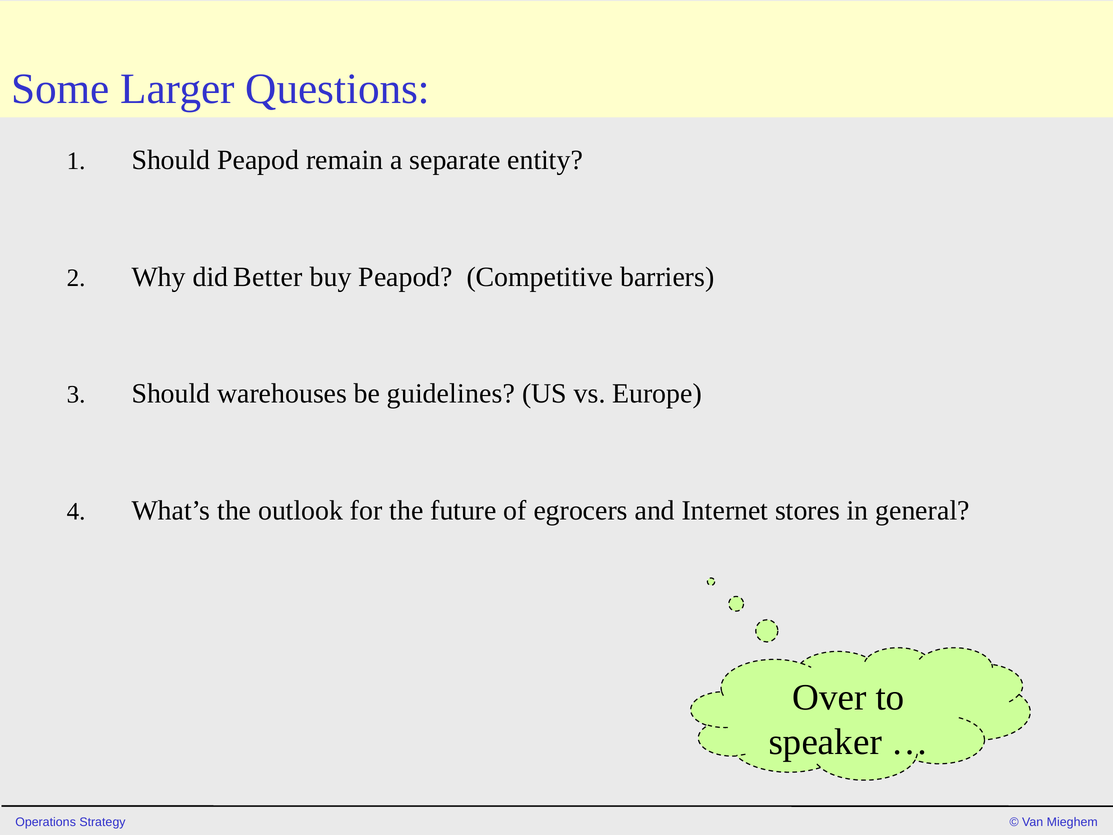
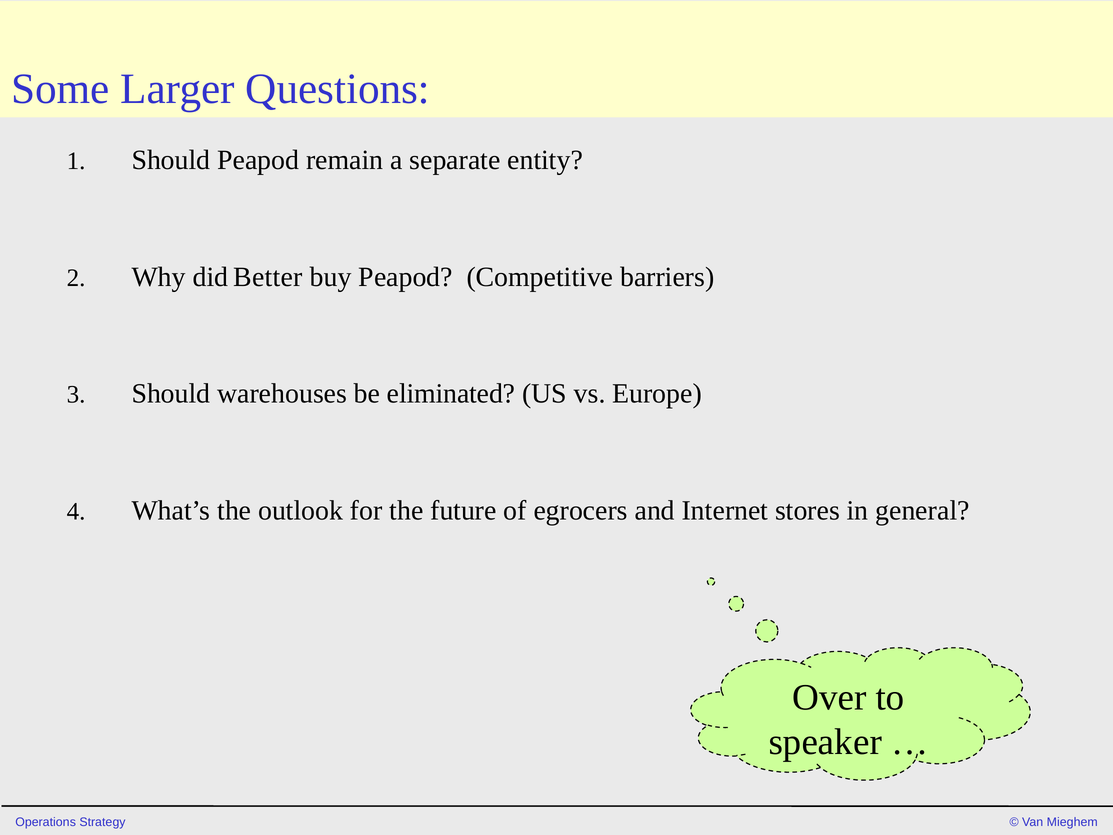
guidelines: guidelines -> eliminated
